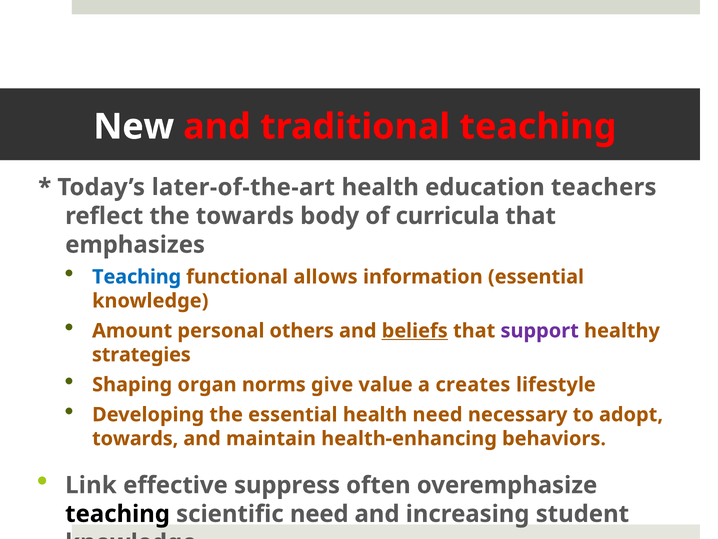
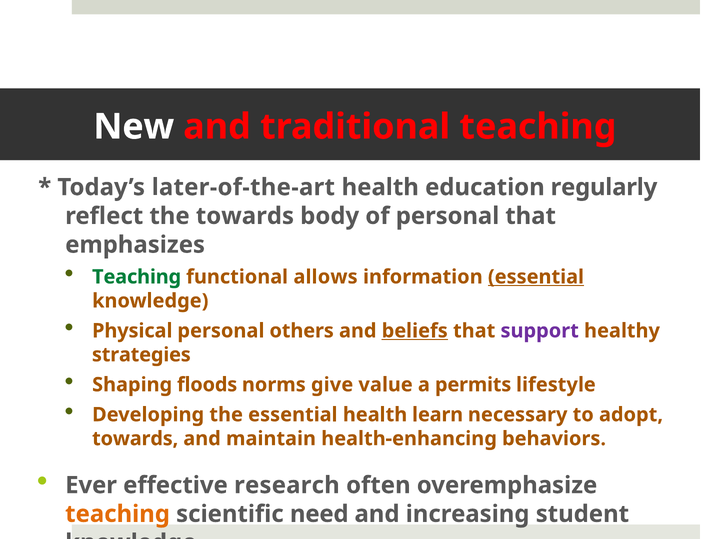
teachers: teachers -> regularly
of curricula: curricula -> personal
Teaching at (137, 277) colour: blue -> green
essential at (536, 277) underline: none -> present
Amount: Amount -> Physical
organ: organ -> floods
creates: creates -> permits
health need: need -> learn
Link: Link -> Ever
suppress: suppress -> research
teaching at (118, 514) colour: black -> orange
